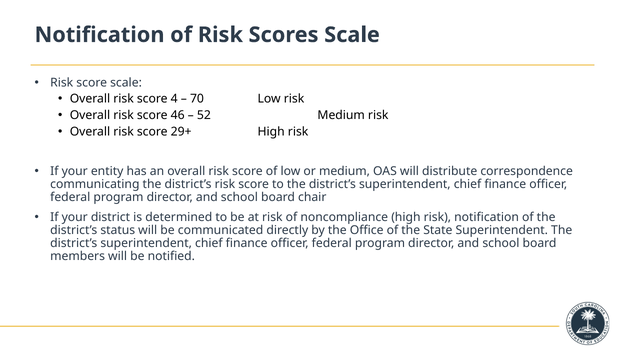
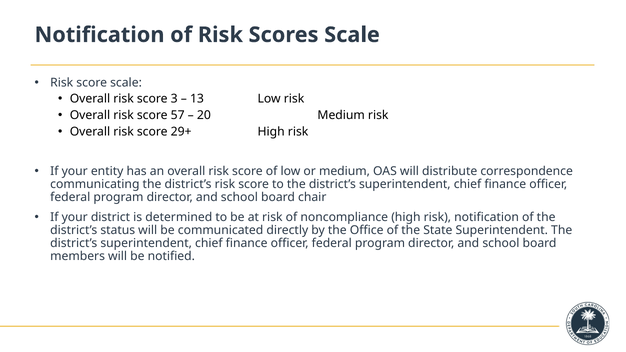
4: 4 -> 3
70: 70 -> 13
46: 46 -> 57
52: 52 -> 20
